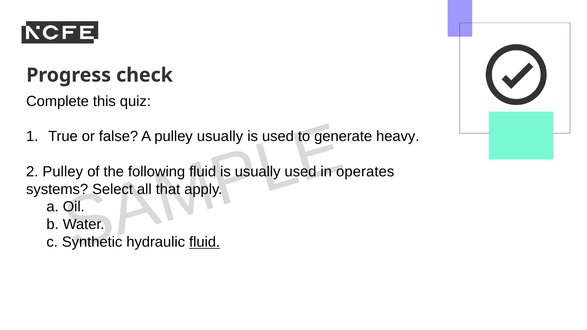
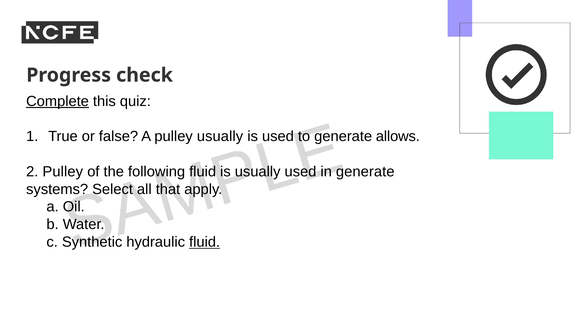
Complete underline: none -> present
heavy: heavy -> allows
operates at (365, 172): operates -> generate
